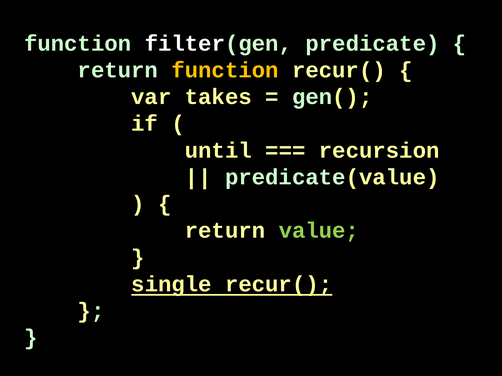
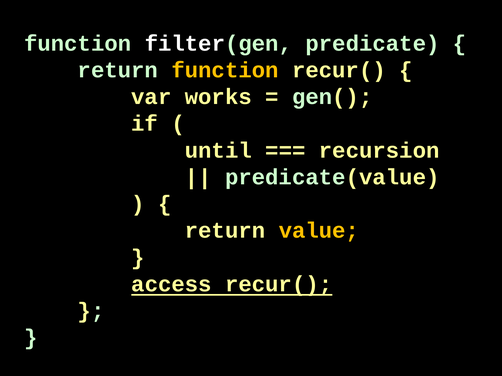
takes: takes -> works
value colour: light green -> yellow
single: single -> access
